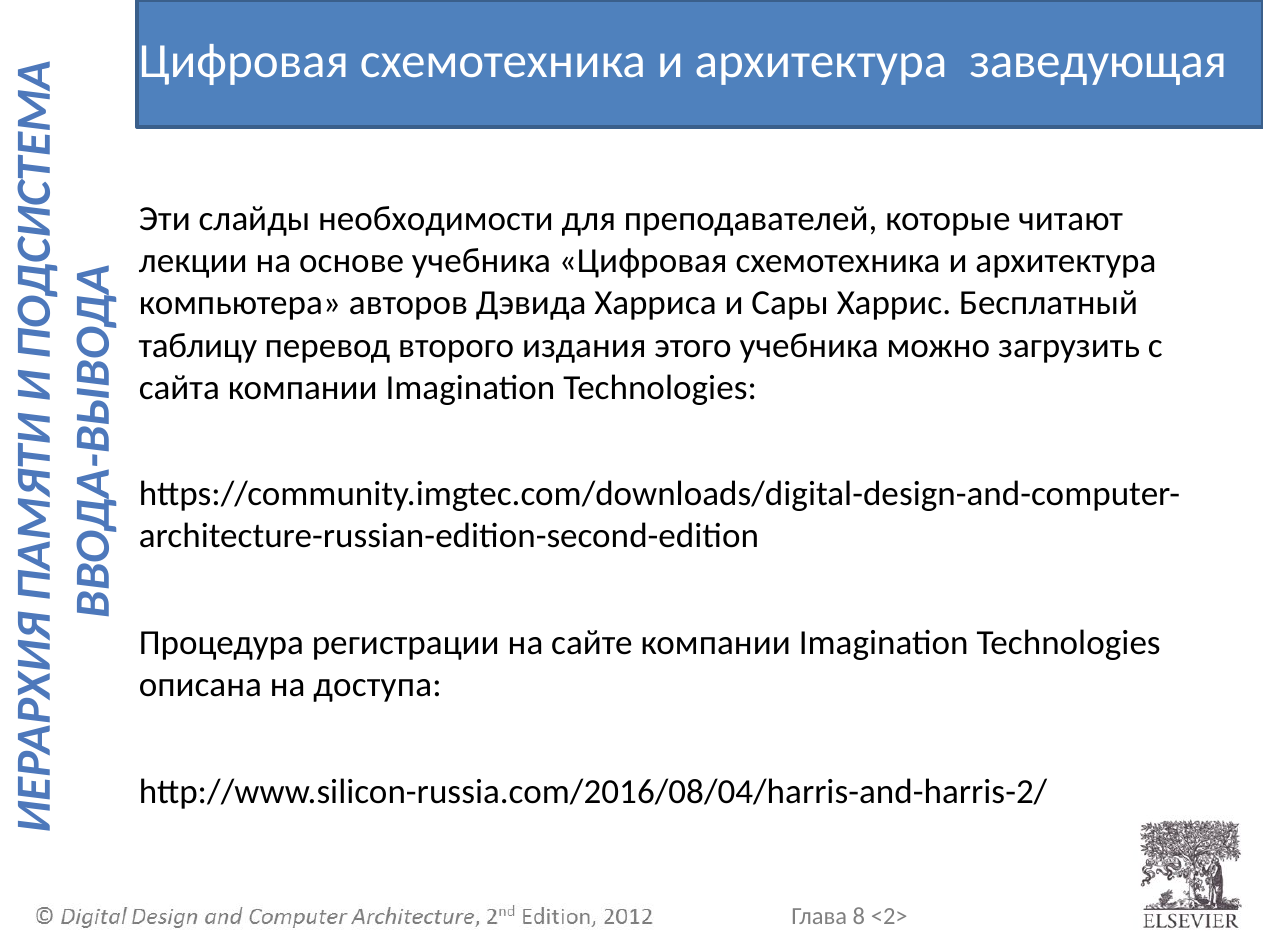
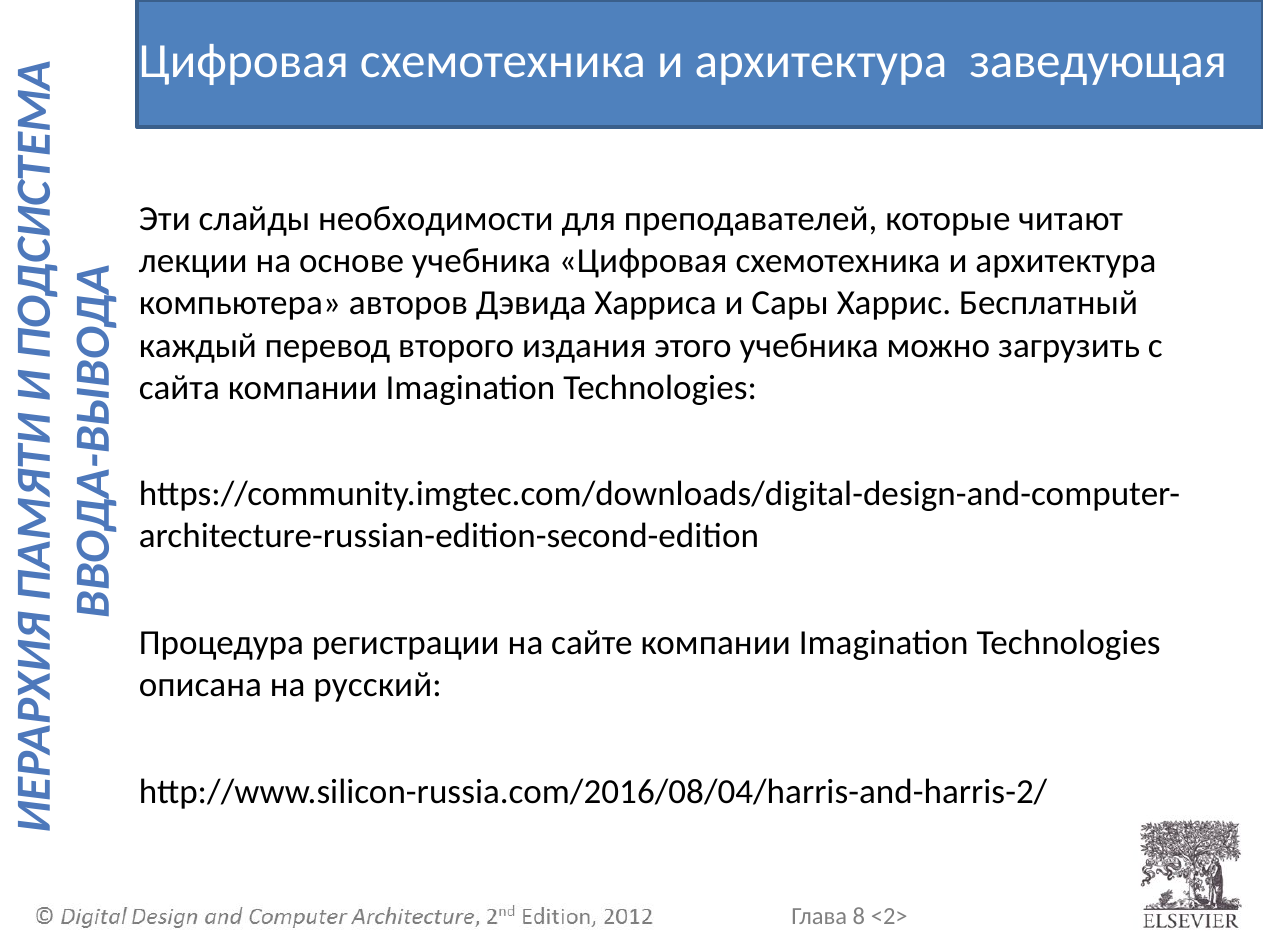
таблицу: таблицу -> каждый
доступа: доступа -> русский
